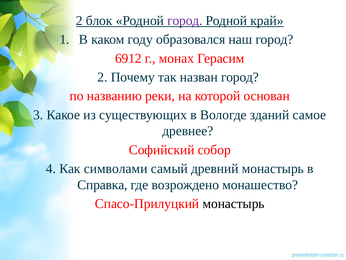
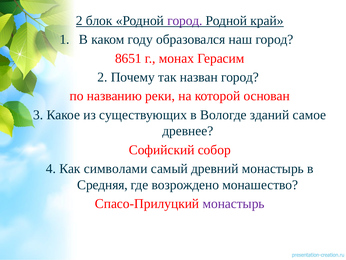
6912: 6912 -> 8651
Справка: Справка -> Средняя
монастырь at (234, 203) colour: black -> purple
